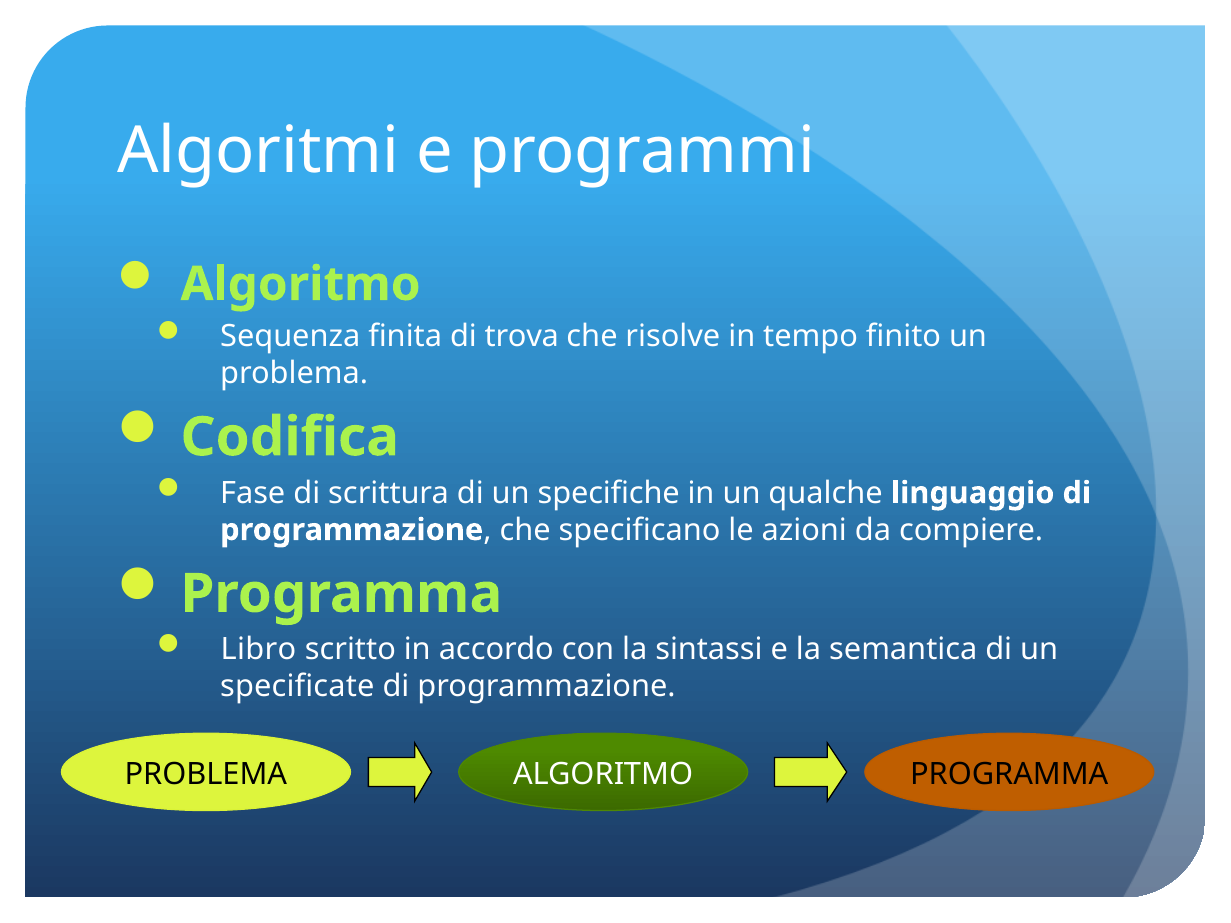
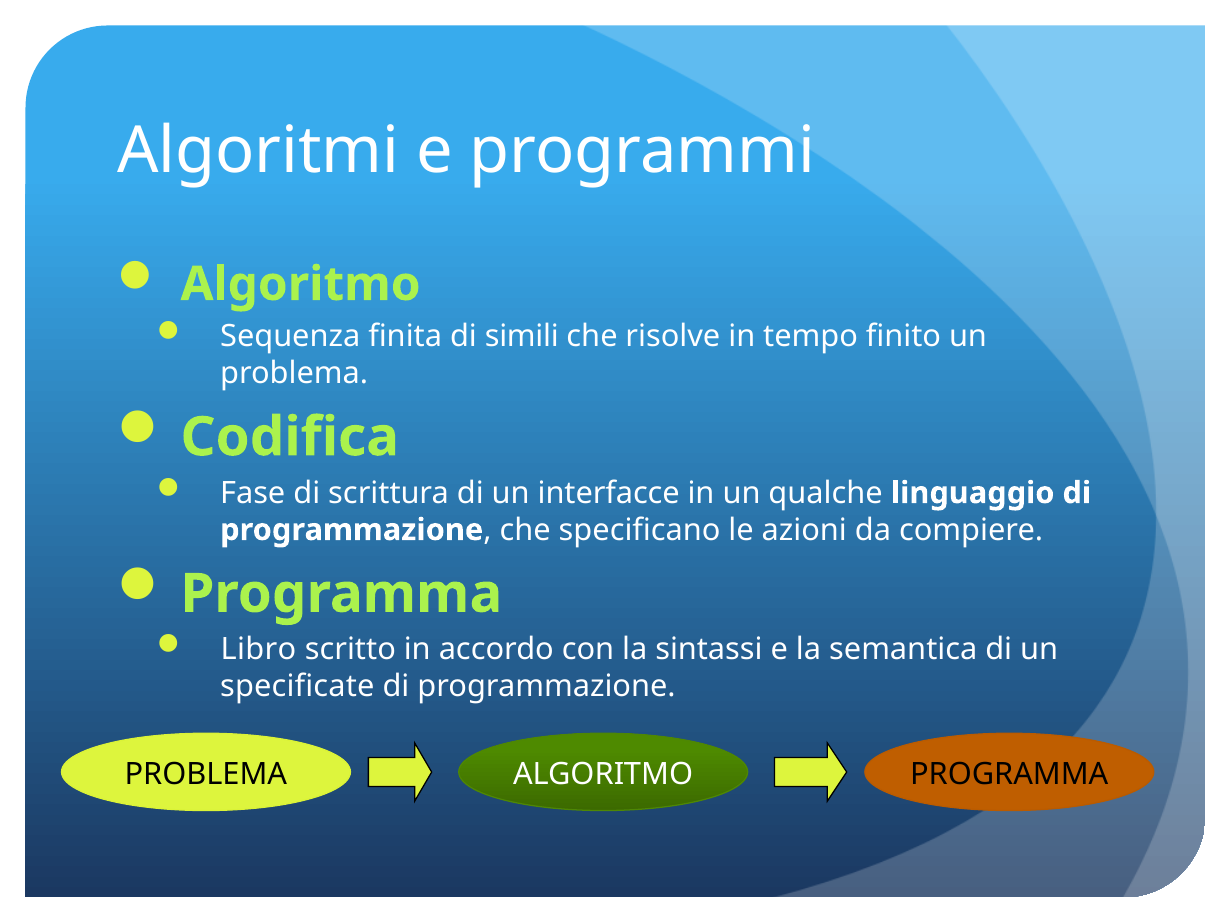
trova: trova -> simili
specifiche: specifiche -> interfacce
